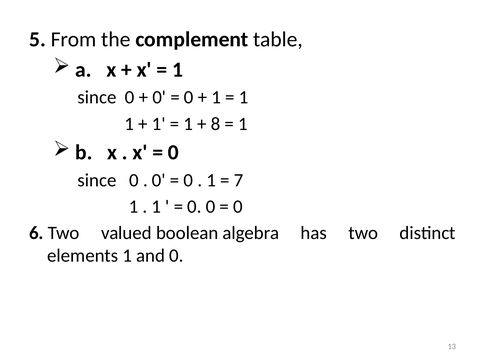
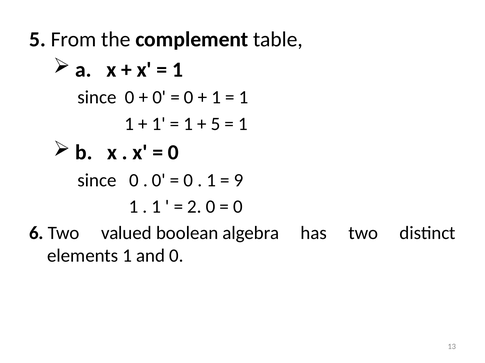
8 at (216, 124): 8 -> 5
7: 7 -> 9
0 at (194, 207): 0 -> 2
